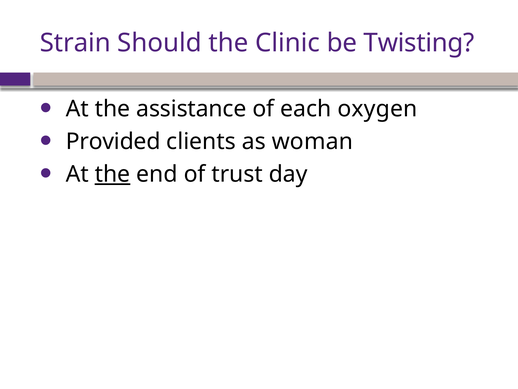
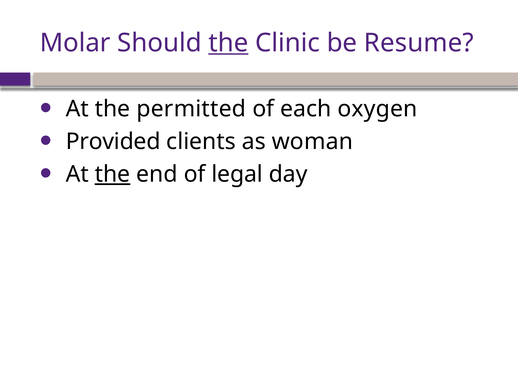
Strain: Strain -> Molar
the at (228, 43) underline: none -> present
Twisting: Twisting -> Resume
assistance: assistance -> permitted
trust: trust -> legal
